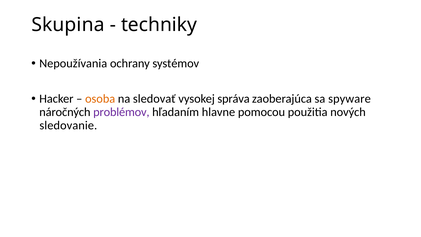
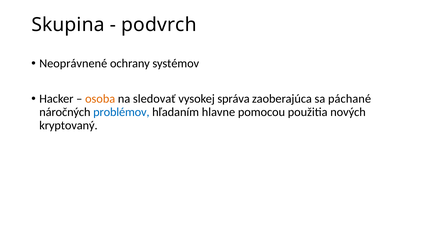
techniky: techniky -> podvrch
Nepoužívania: Nepoužívania -> Neoprávnené
spyware: spyware -> páchané
problémov colour: purple -> blue
sledovanie: sledovanie -> kryptovaný
